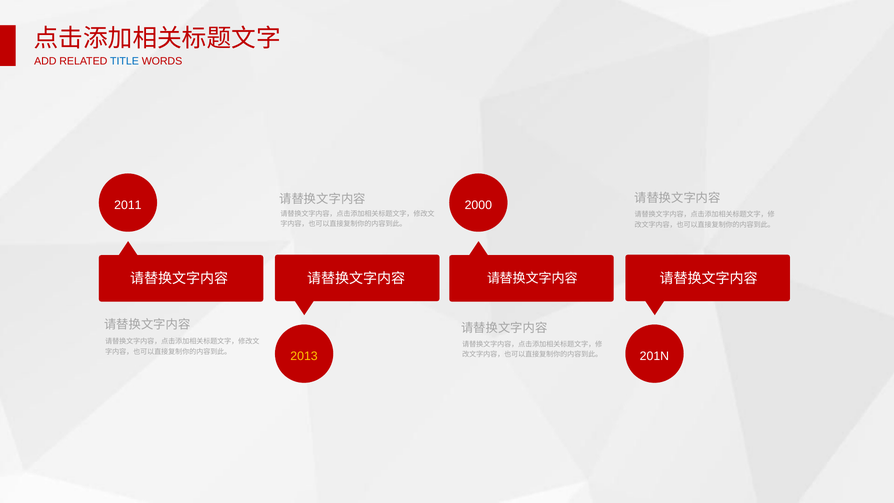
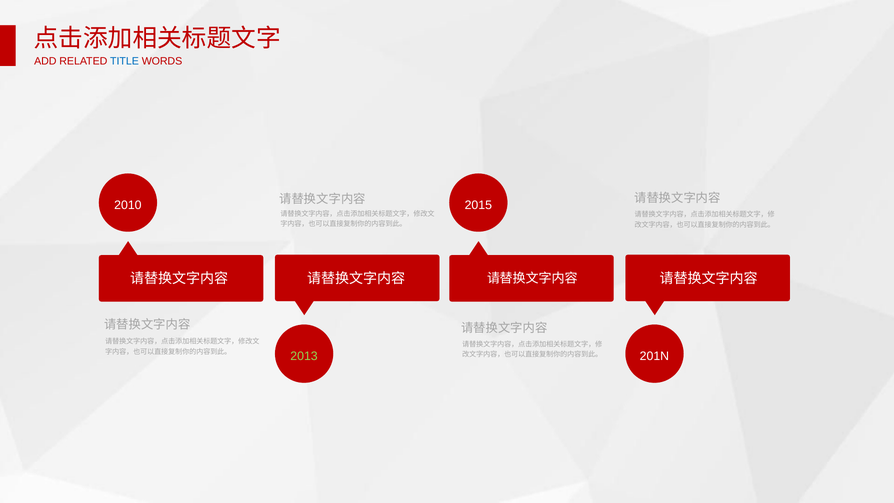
2011: 2011 -> 2010
2000: 2000 -> 2015
2013 colour: yellow -> light green
